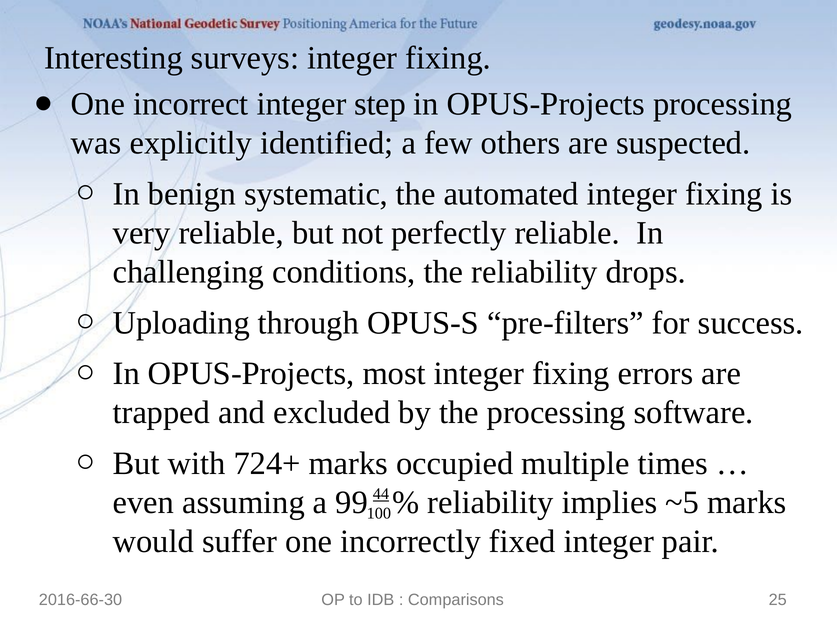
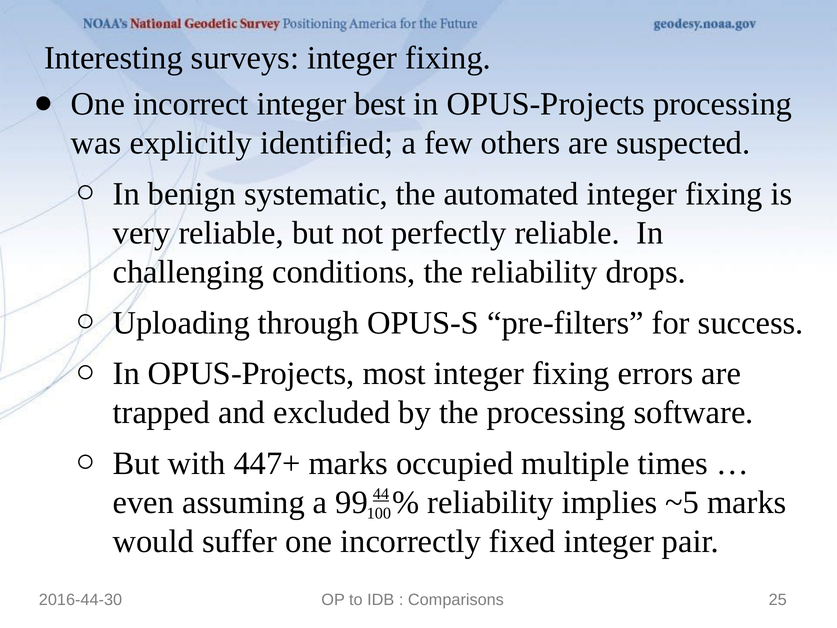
step: step -> best
724+: 724+ -> 447+
2016-66-30: 2016-66-30 -> 2016-44-30
